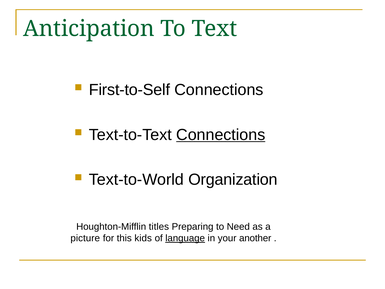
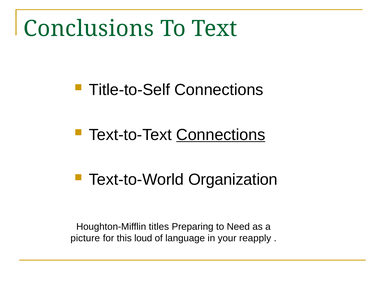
Anticipation: Anticipation -> Conclusions
First-to-Self: First-to-Self -> Title-to-Self
kids: kids -> loud
language underline: present -> none
another: another -> reapply
